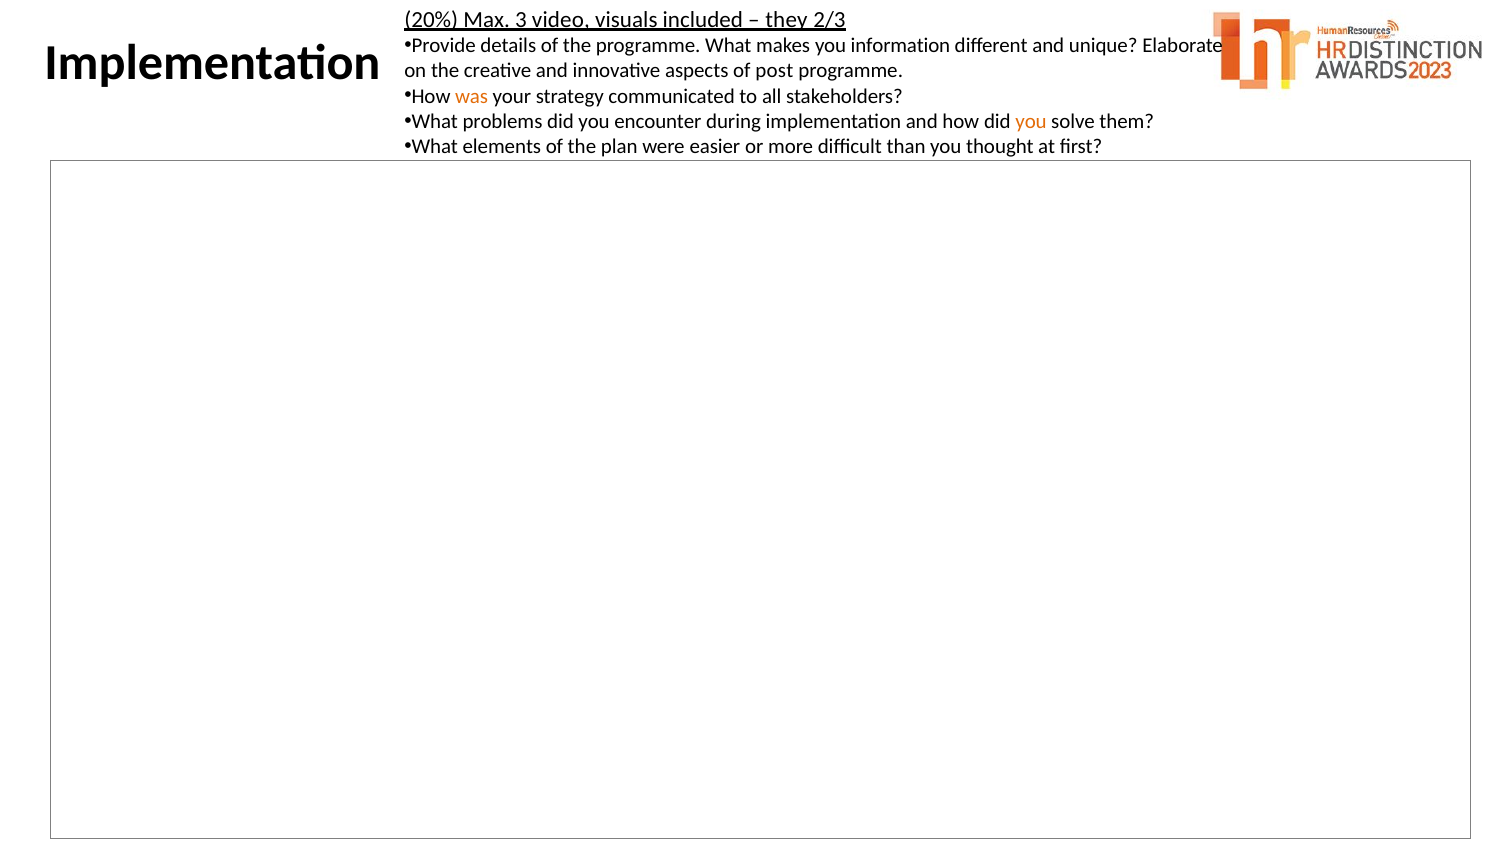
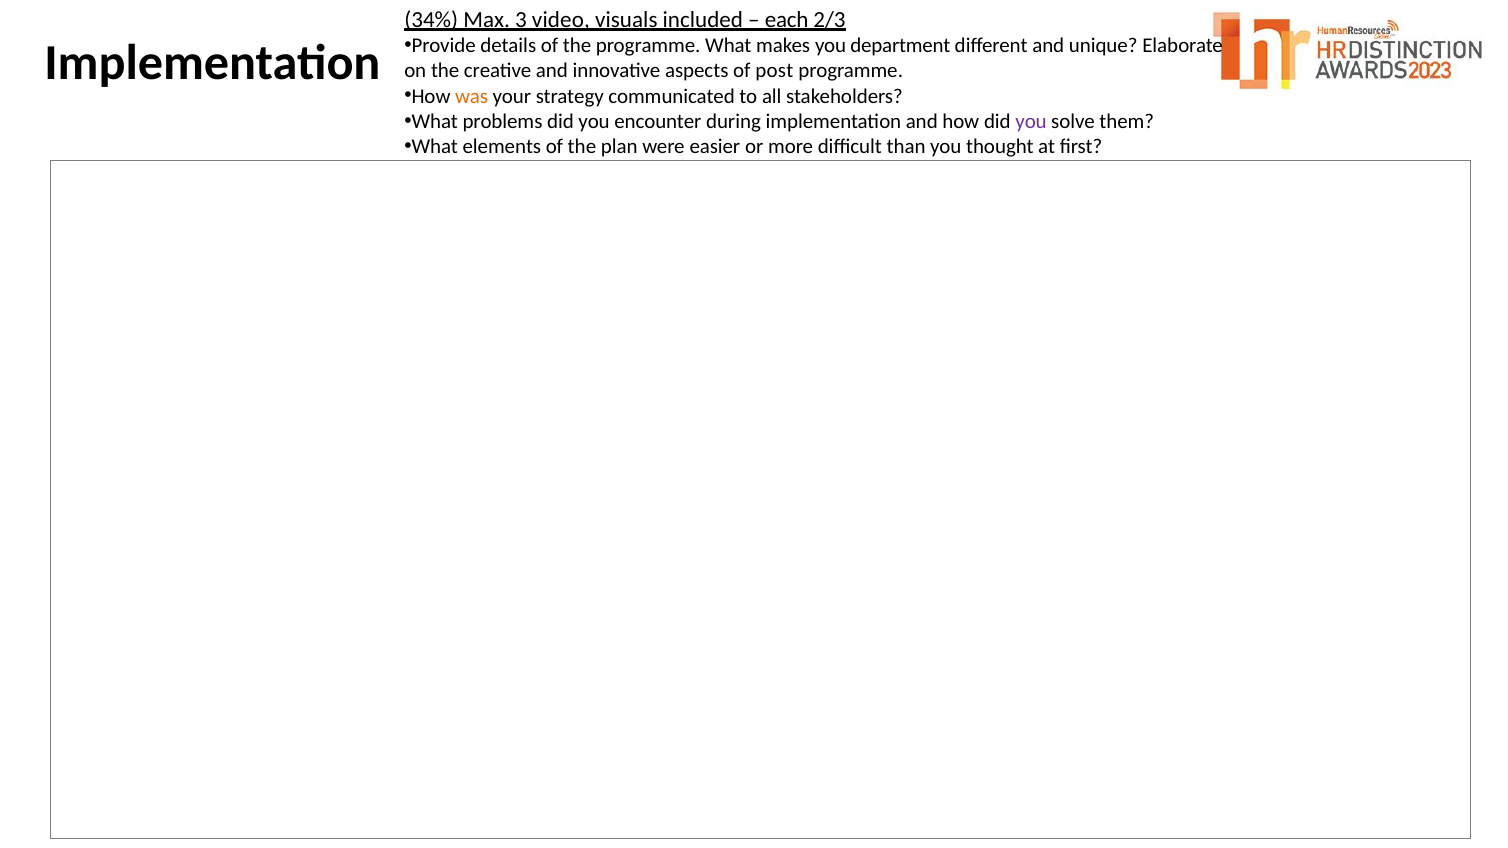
20%: 20% -> 34%
they: they -> each
information: information -> department
you at (1031, 121) colour: orange -> purple
